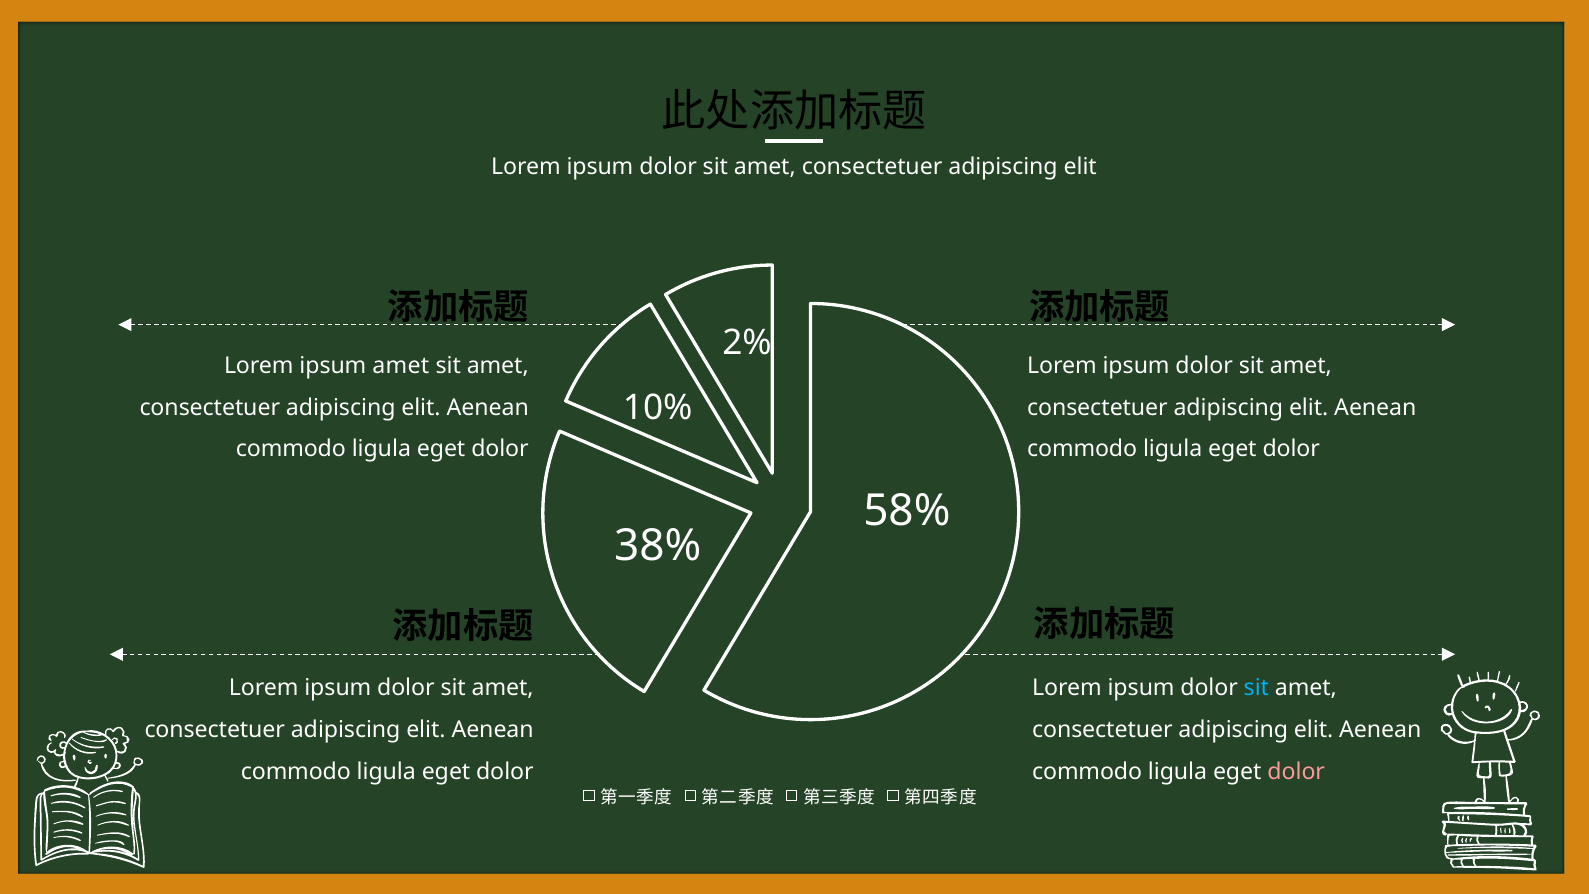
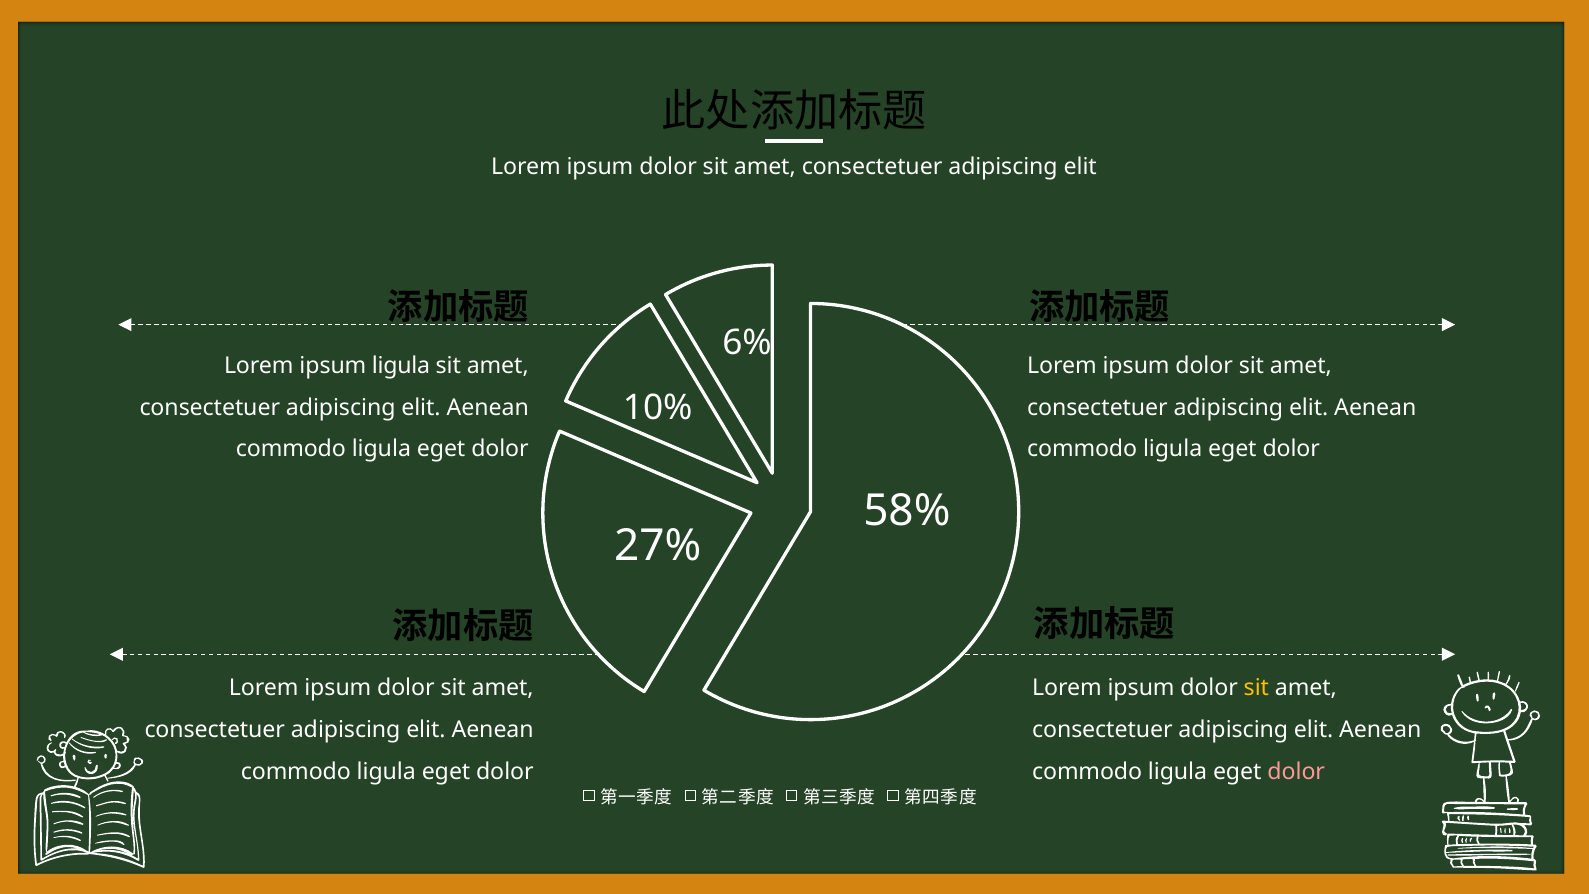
2%: 2% -> 6%
ipsum amet: amet -> ligula
38%: 38% -> 27%
sit at (1256, 688) colour: light blue -> yellow
